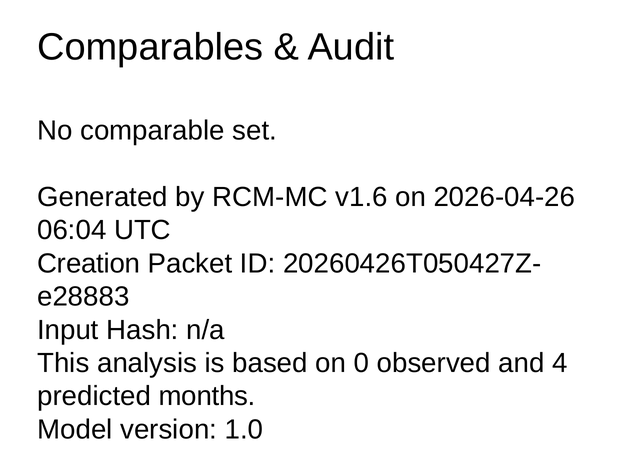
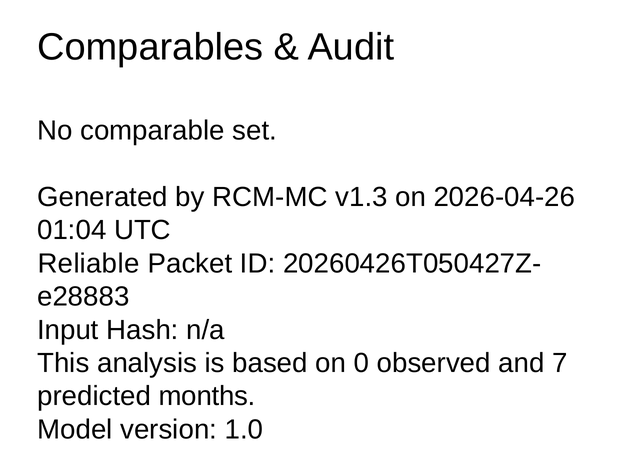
v1.6: v1.6 -> v1.3
06:04: 06:04 -> 01:04
Creation: Creation -> Reliable
4: 4 -> 7
